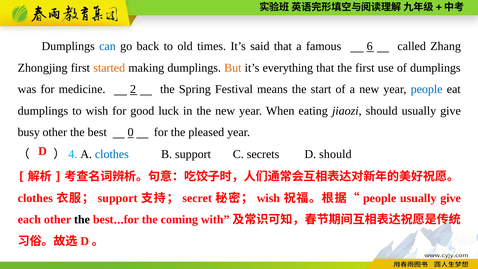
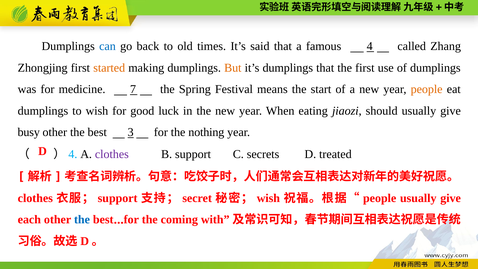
6: 6 -> 4
it’s everything: everything -> dumplings
2: 2 -> 7
people at (427, 89) colour: blue -> orange
0: 0 -> 3
pleased: pleased -> nothing
clothes at (112, 154) colour: blue -> purple
D should: should -> treated
the at (82, 220) colour: black -> blue
